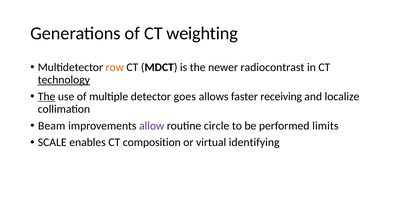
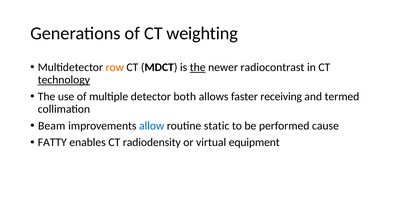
the at (198, 67) underline: none -> present
The at (47, 96) underline: present -> none
goes: goes -> both
localize: localize -> termed
allow colour: purple -> blue
circle: circle -> static
limits: limits -> cause
SCALE: SCALE -> FATTY
composition: composition -> radiodensity
identifying: identifying -> equipment
